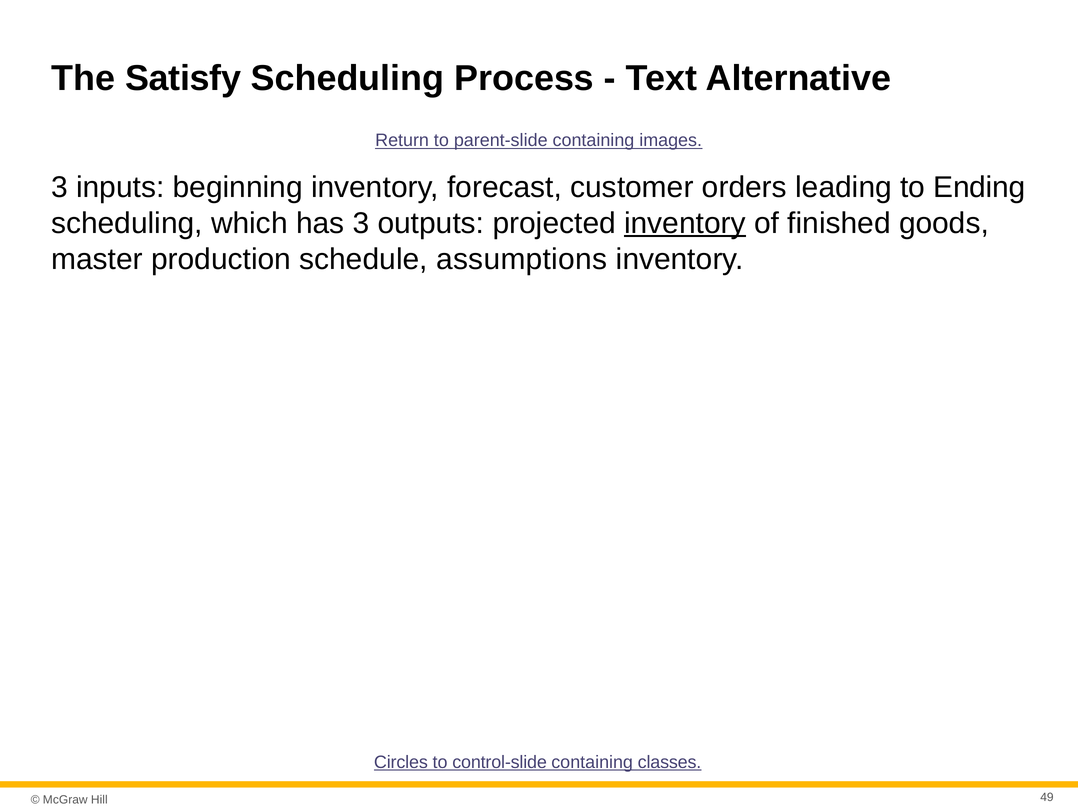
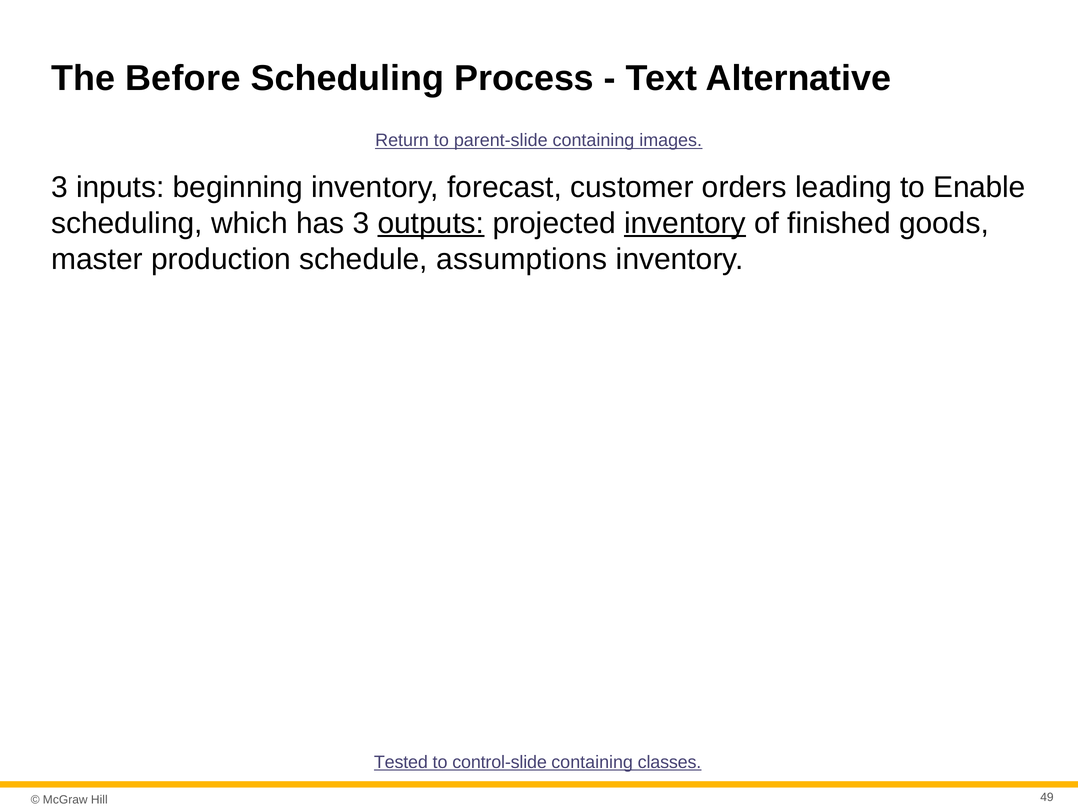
Satisfy: Satisfy -> Before
Ending: Ending -> Enable
outputs underline: none -> present
Circles: Circles -> Tested
